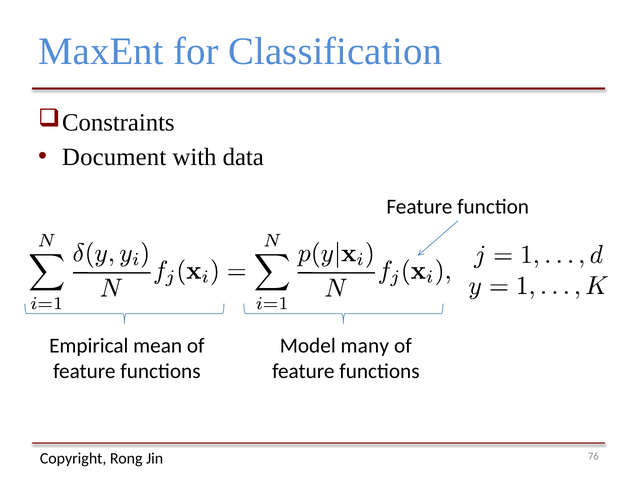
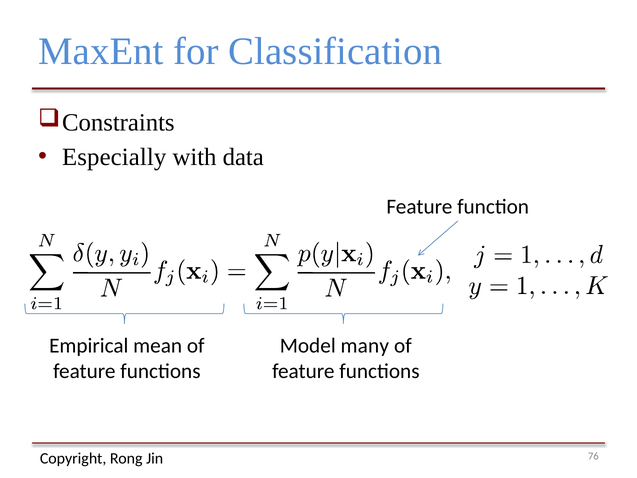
Document: Document -> Especially
